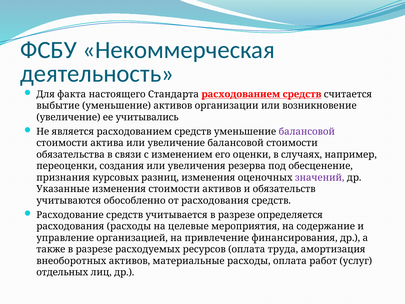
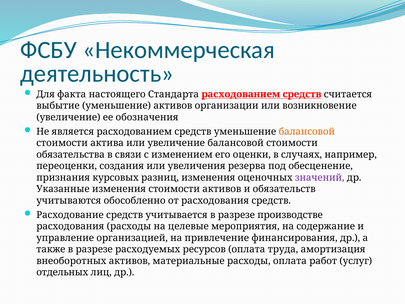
учитывались: учитывались -> обозначения
балансовой at (307, 131) colour: purple -> orange
определяется: определяется -> производстве
